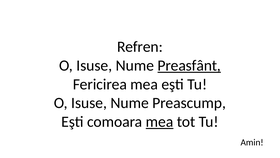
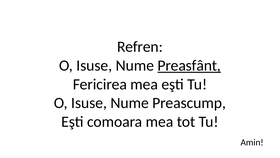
mea at (160, 121) underline: present -> none
